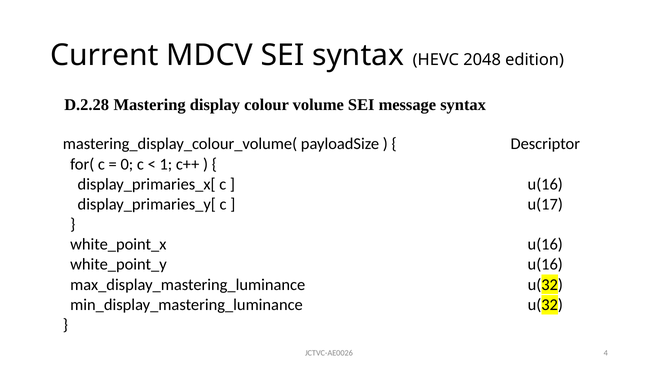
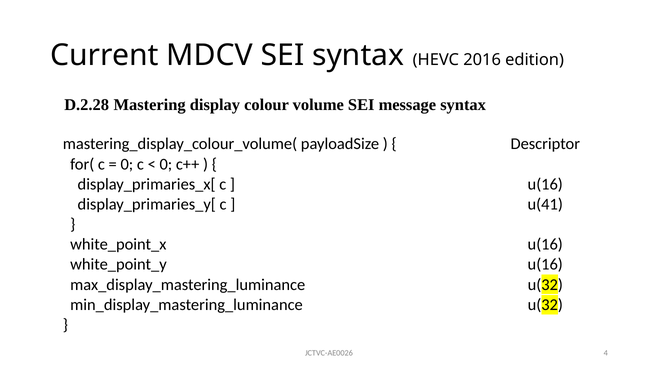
2048: 2048 -> 2016
1 at (166, 164): 1 -> 0
u(17: u(17 -> u(41
